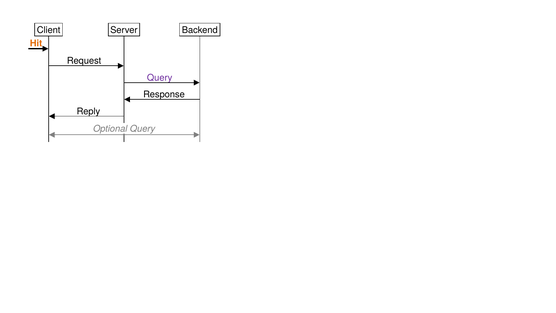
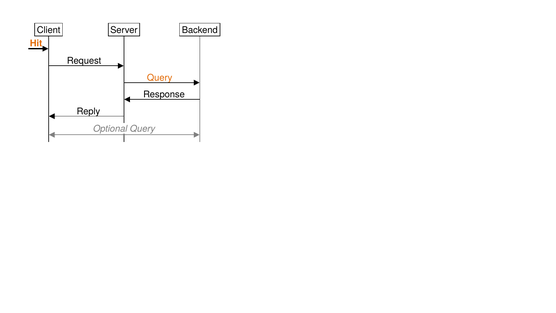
Query at (160, 78) colour: purple -> orange
